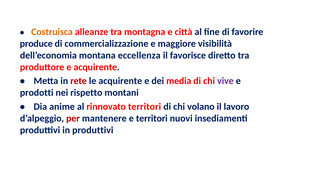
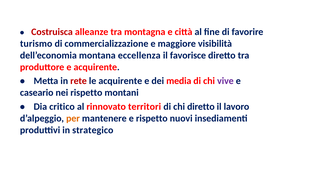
Costruisca colour: orange -> red
produce: produce -> turismo
prodotti: prodotti -> caseario
anime: anime -> critico
chi volano: volano -> diretto
per colour: red -> orange
e territori: territori -> rispetto
in produttivi: produttivi -> strategico
